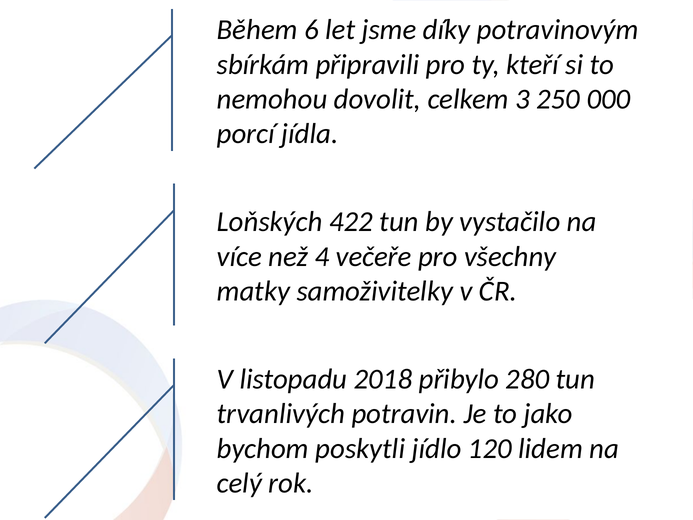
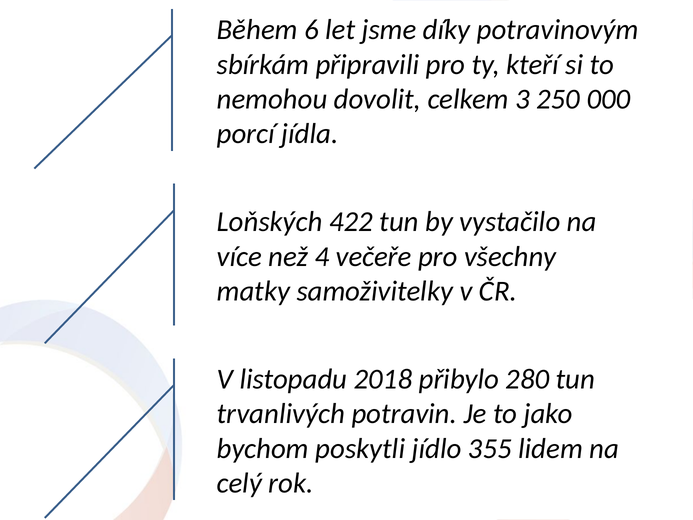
120: 120 -> 355
